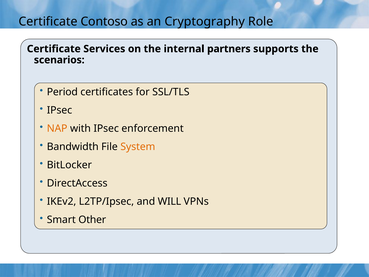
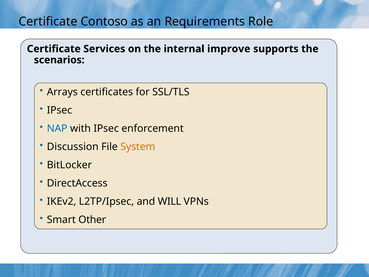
Cryptography: Cryptography -> Requirements
partners: partners -> improve
Period: Period -> Arrays
NAP colour: orange -> blue
Bandwidth: Bandwidth -> Discussion
